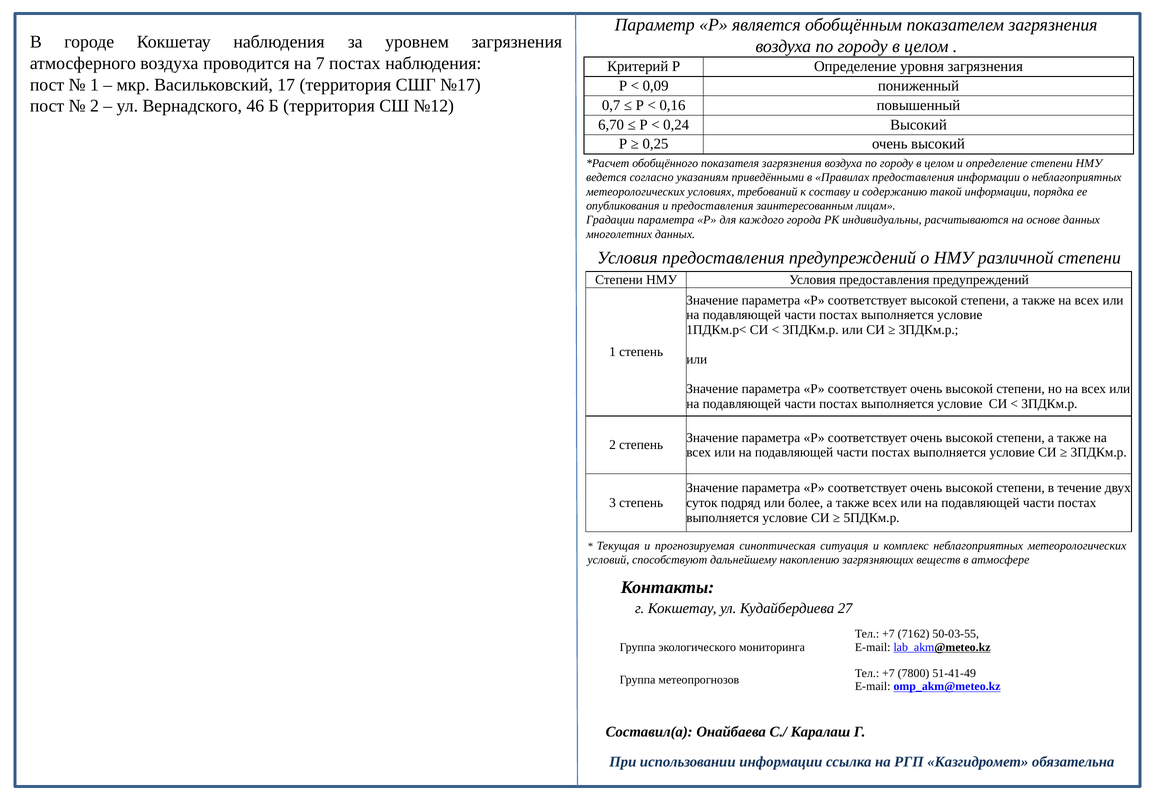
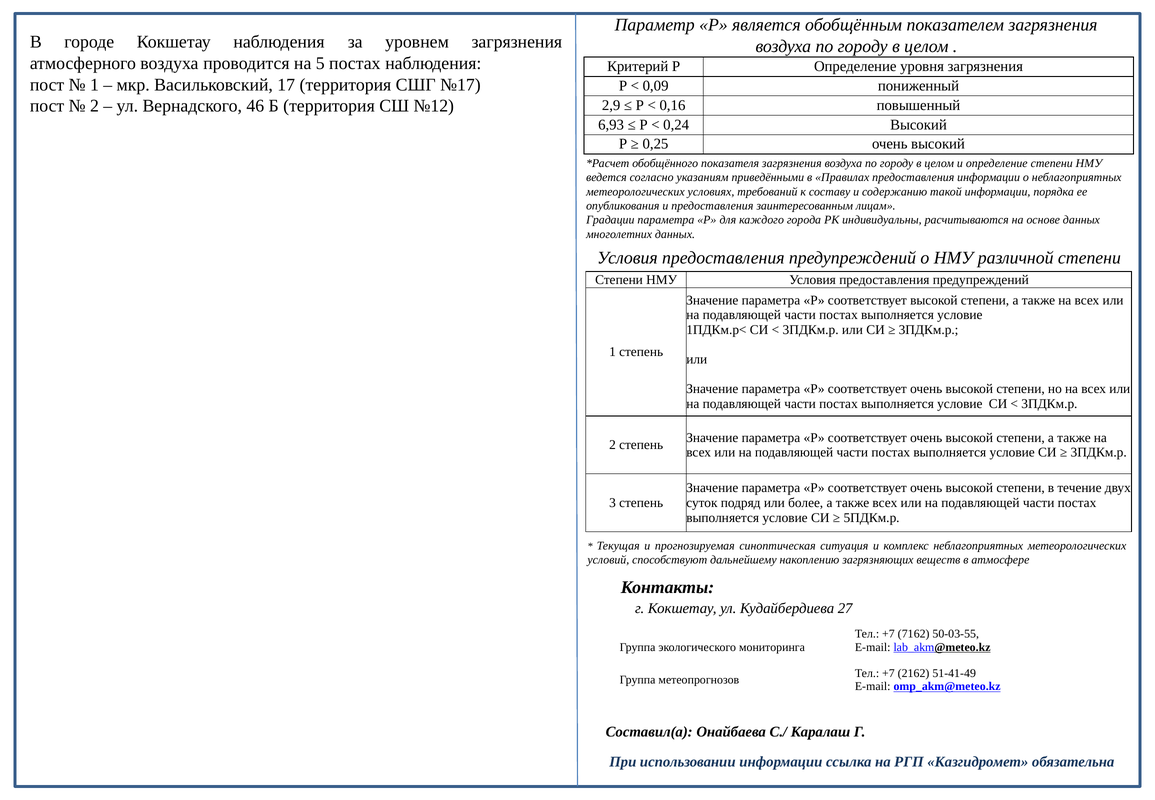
7: 7 -> 5
0,7: 0,7 -> 2,9
6,70: 6,70 -> 6,93
7800: 7800 -> 2162
